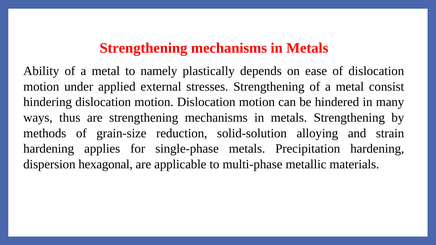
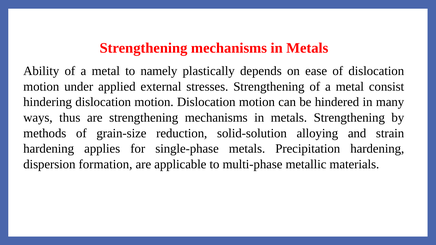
hexagonal: hexagonal -> formation
